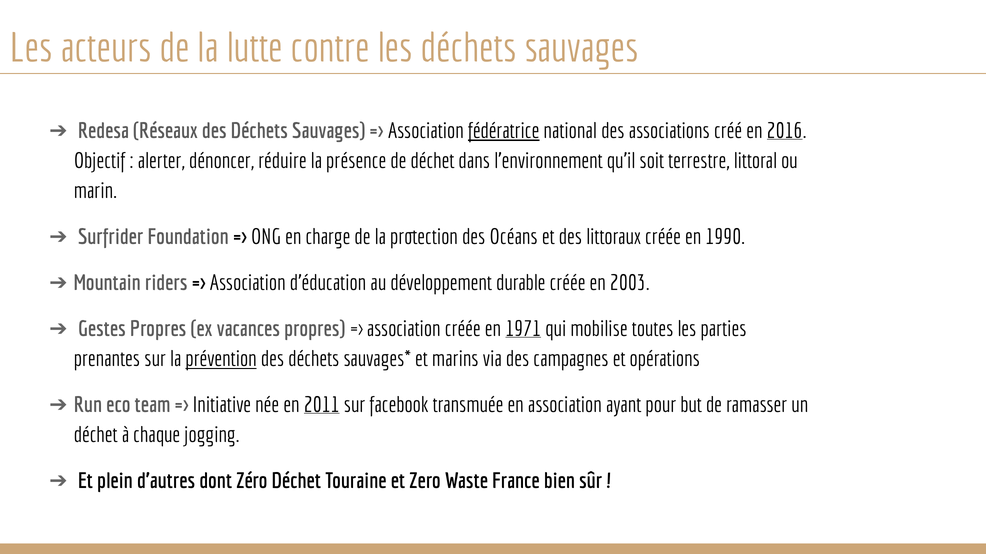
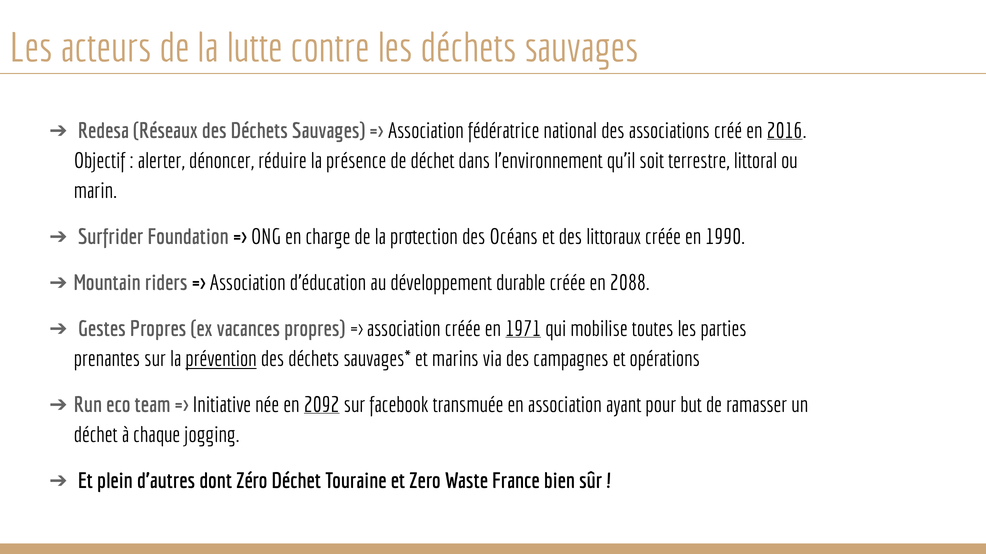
fédératrice underline: present -> none
2003: 2003 -> 2088
2011: 2011 -> 2092
